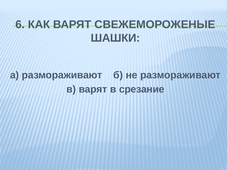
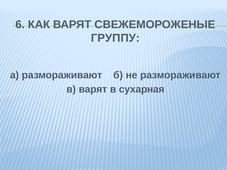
ШАШКИ: ШАШКИ -> ГРУППУ
срезание: срезание -> сухарная
